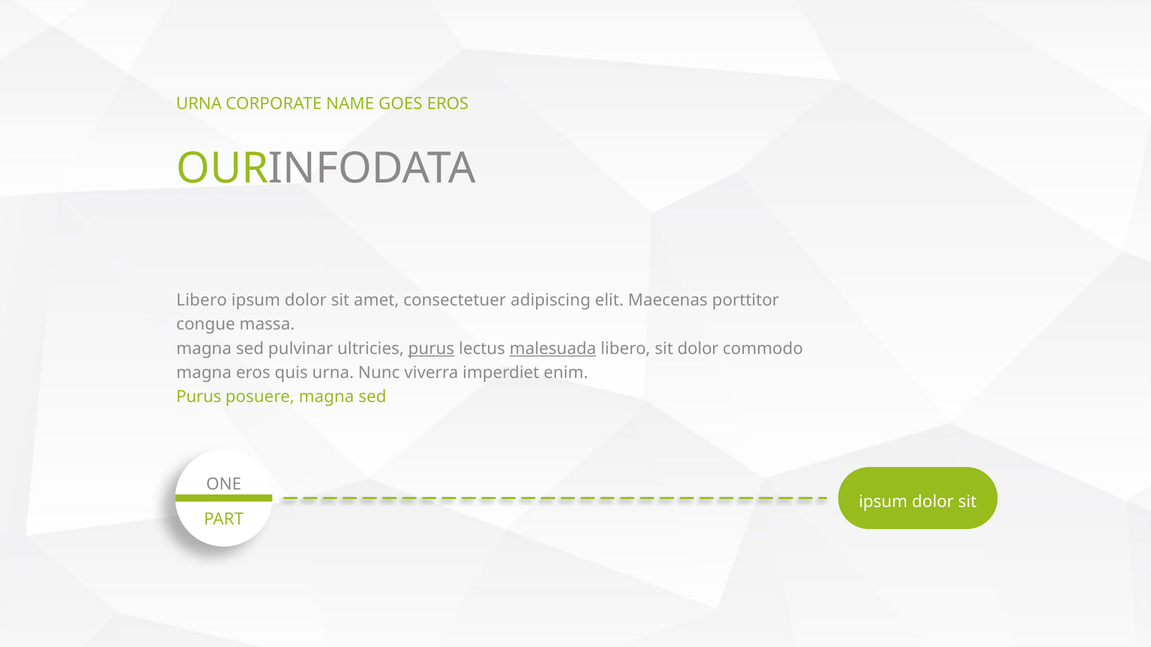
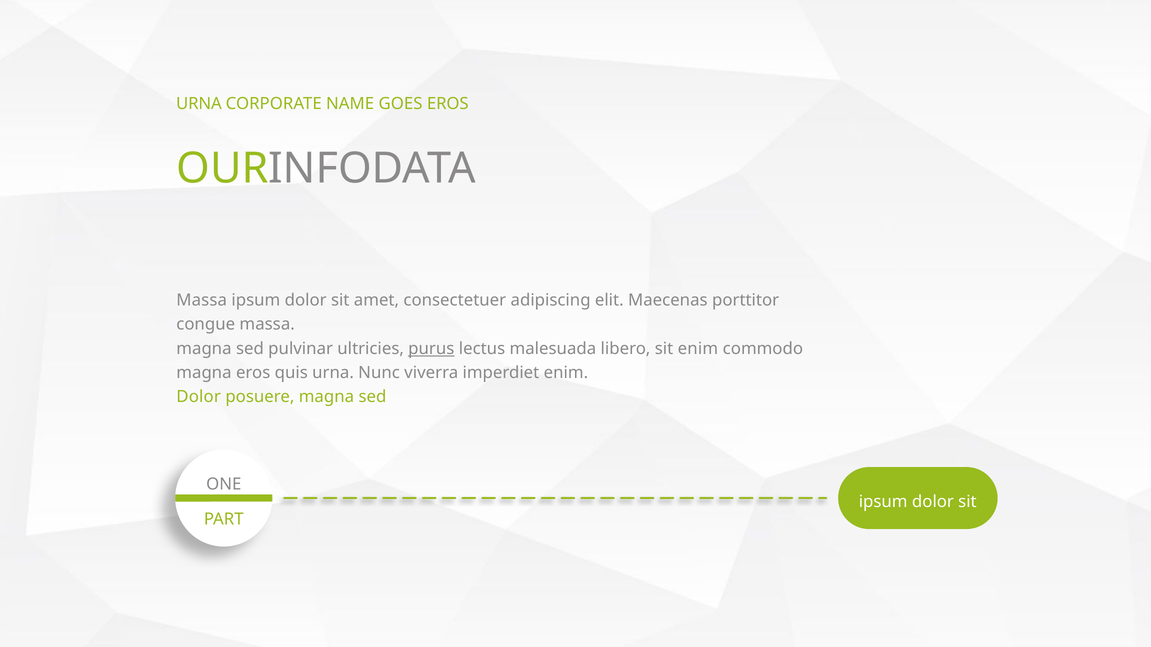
Libero at (202, 300): Libero -> Massa
malesuada underline: present -> none
sit dolor: dolor -> enim
Purus at (199, 397): Purus -> Dolor
